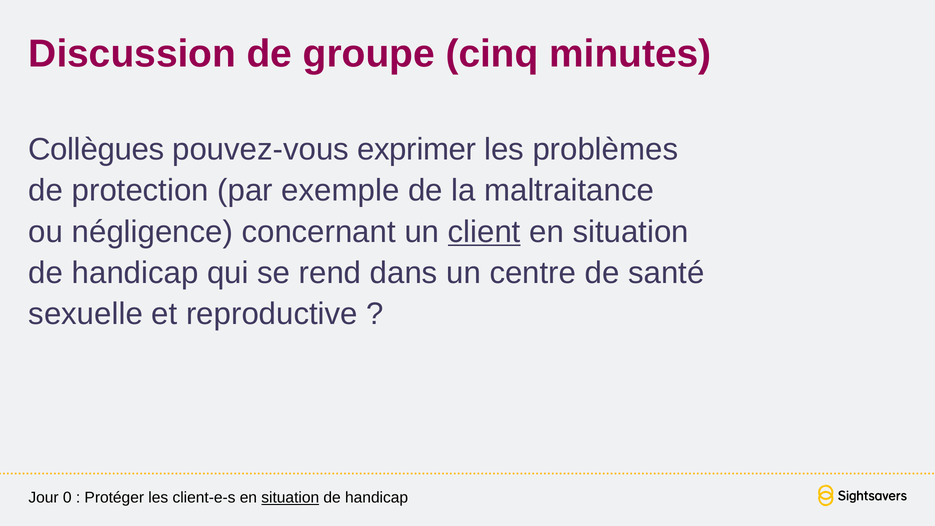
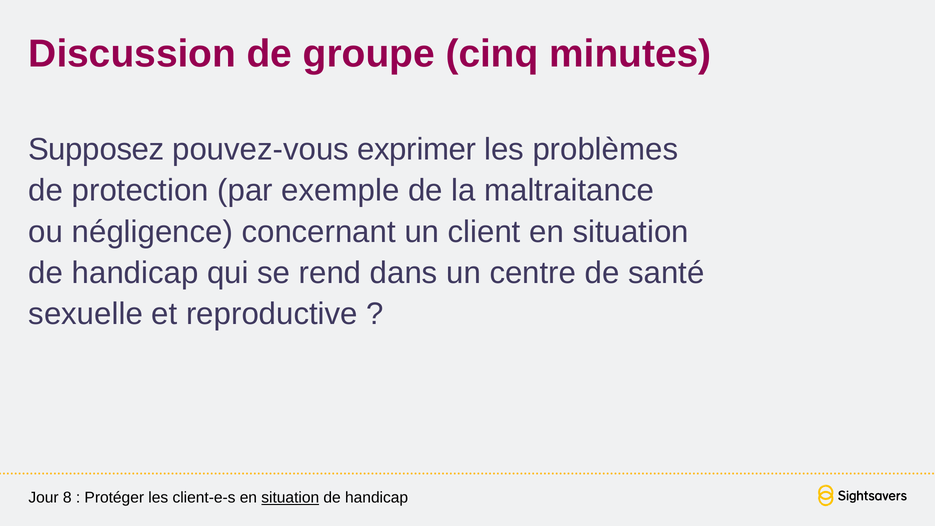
Collègues: Collègues -> Supposez
client underline: present -> none
0: 0 -> 8
